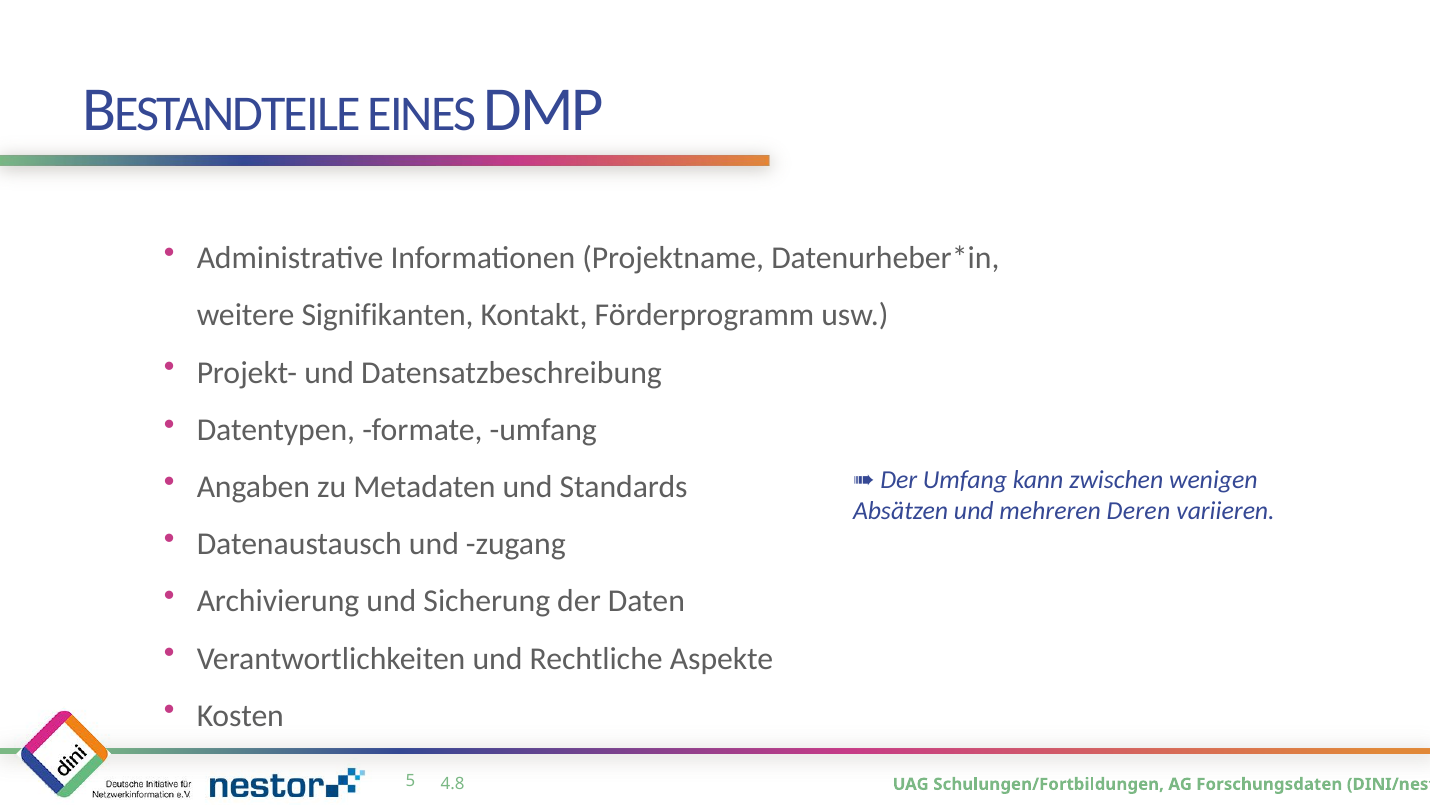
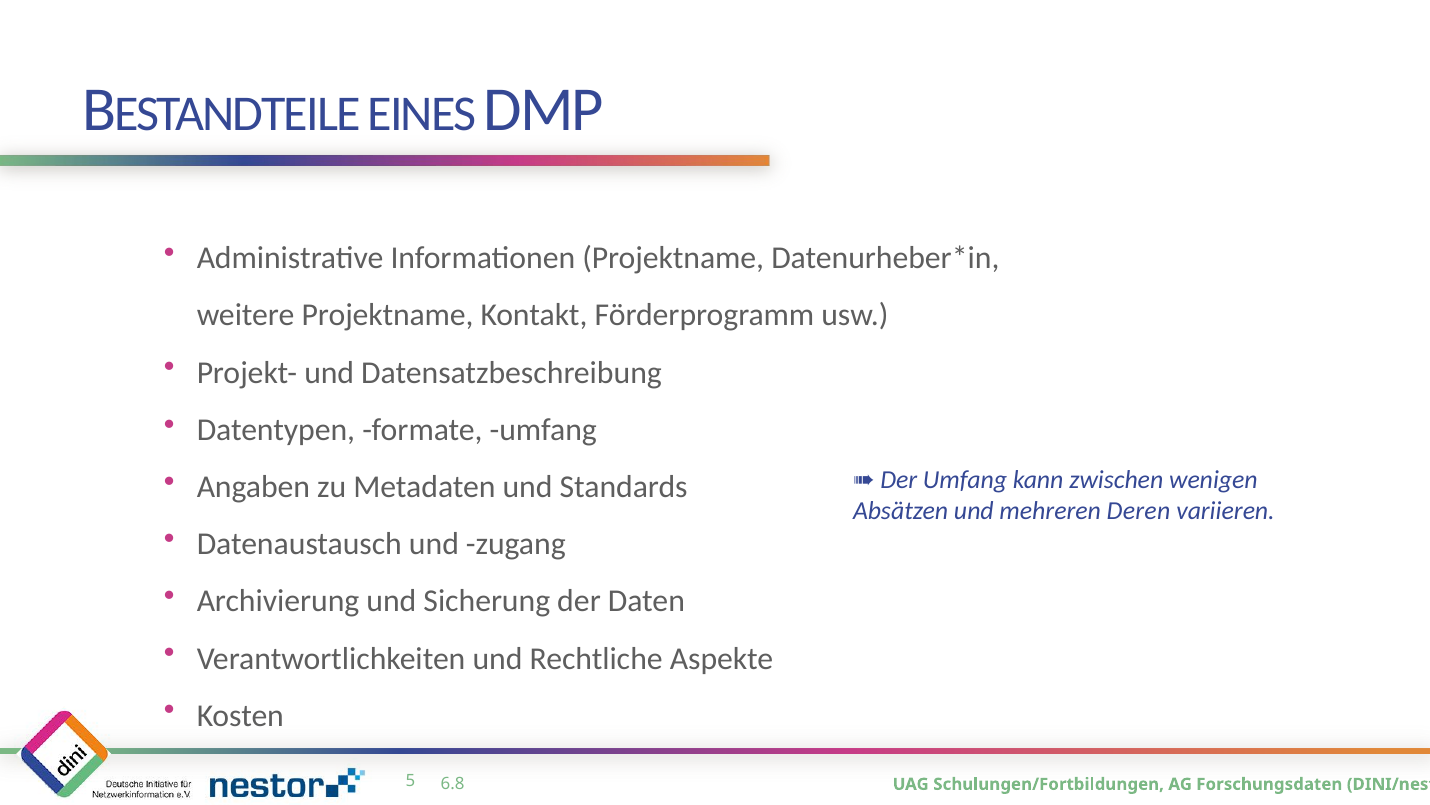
weitere Signifikanten: Signifikanten -> Projektname
4.8: 4.8 -> 6.8
